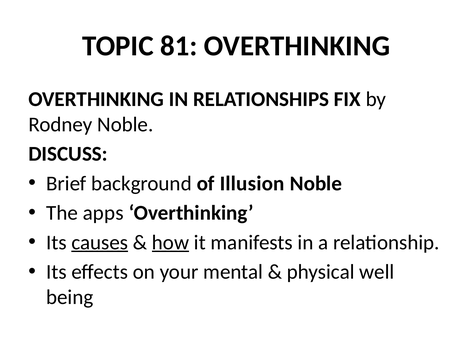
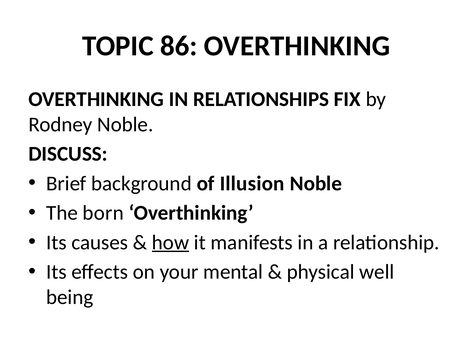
81: 81 -> 86
apps: apps -> born
causes underline: present -> none
